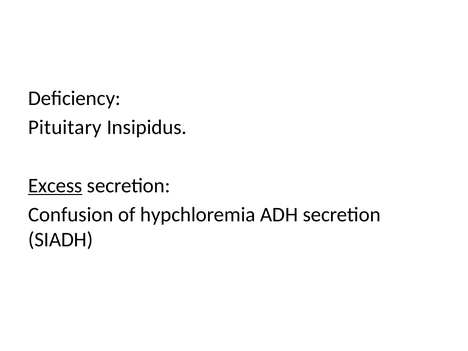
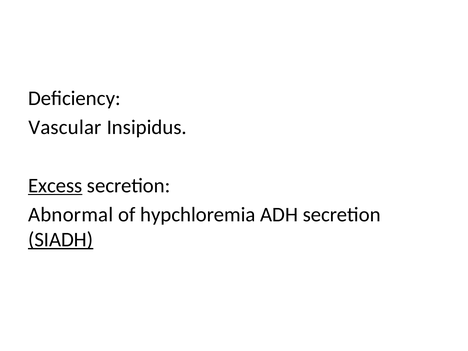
Pituitary: Pituitary -> Vascular
Confusion: Confusion -> Abnormal
SIADH underline: none -> present
